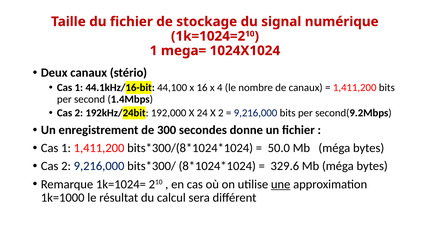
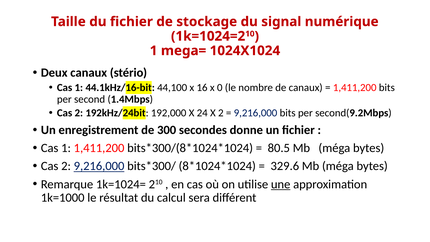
4: 4 -> 0
50.0: 50.0 -> 80.5
9,216,000 at (99, 166) underline: none -> present
